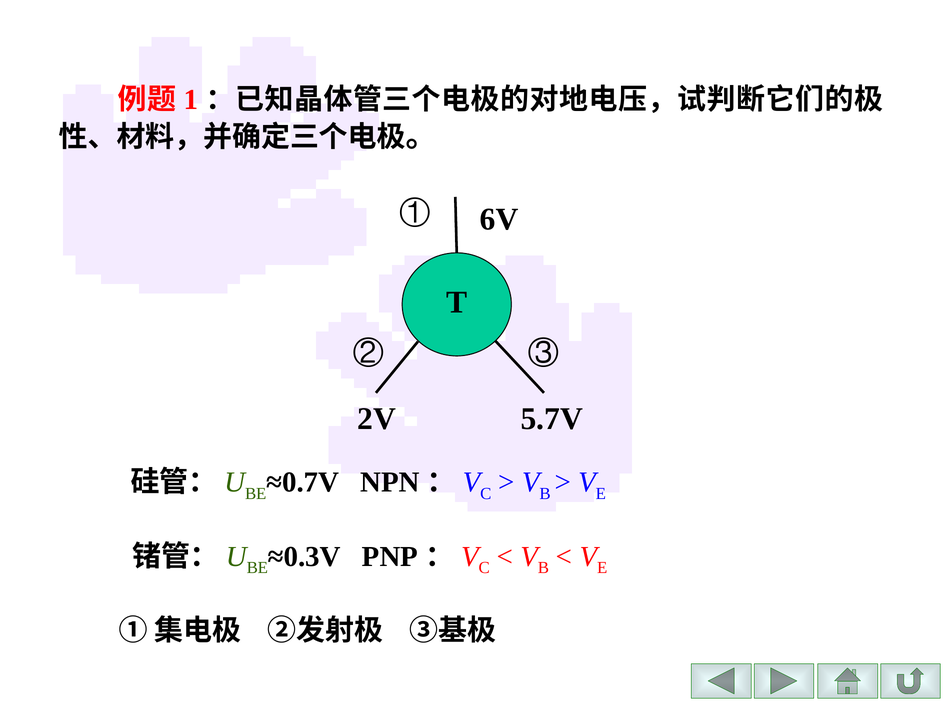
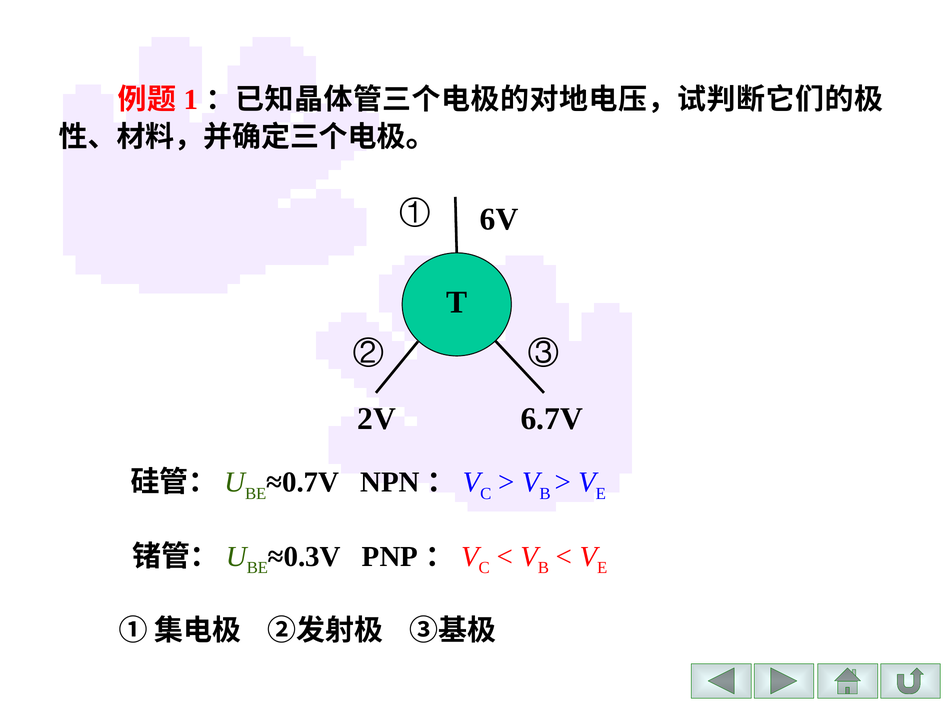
5.7V: 5.7V -> 6.7V
